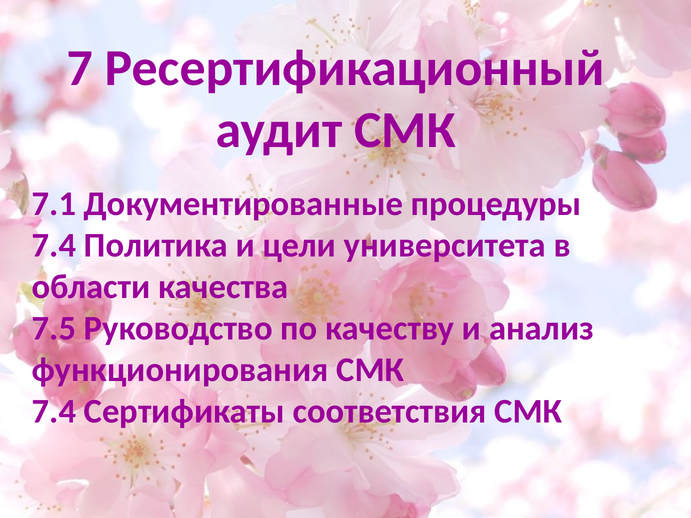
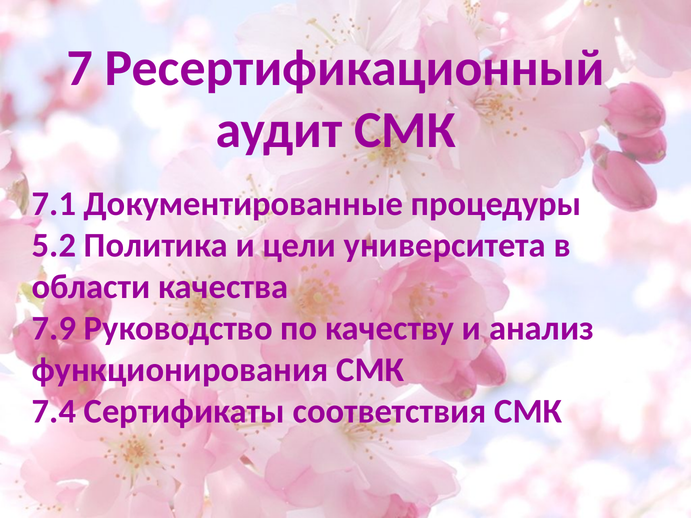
7.4 at (54, 245): 7.4 -> 5.2
7.5: 7.5 -> 7.9
